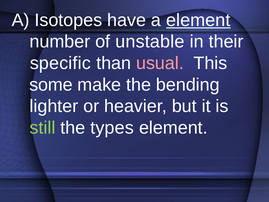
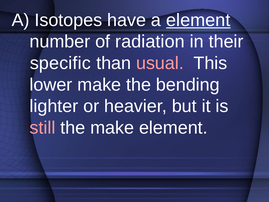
unstable: unstable -> radiation
some: some -> lower
still colour: light green -> pink
the types: types -> make
